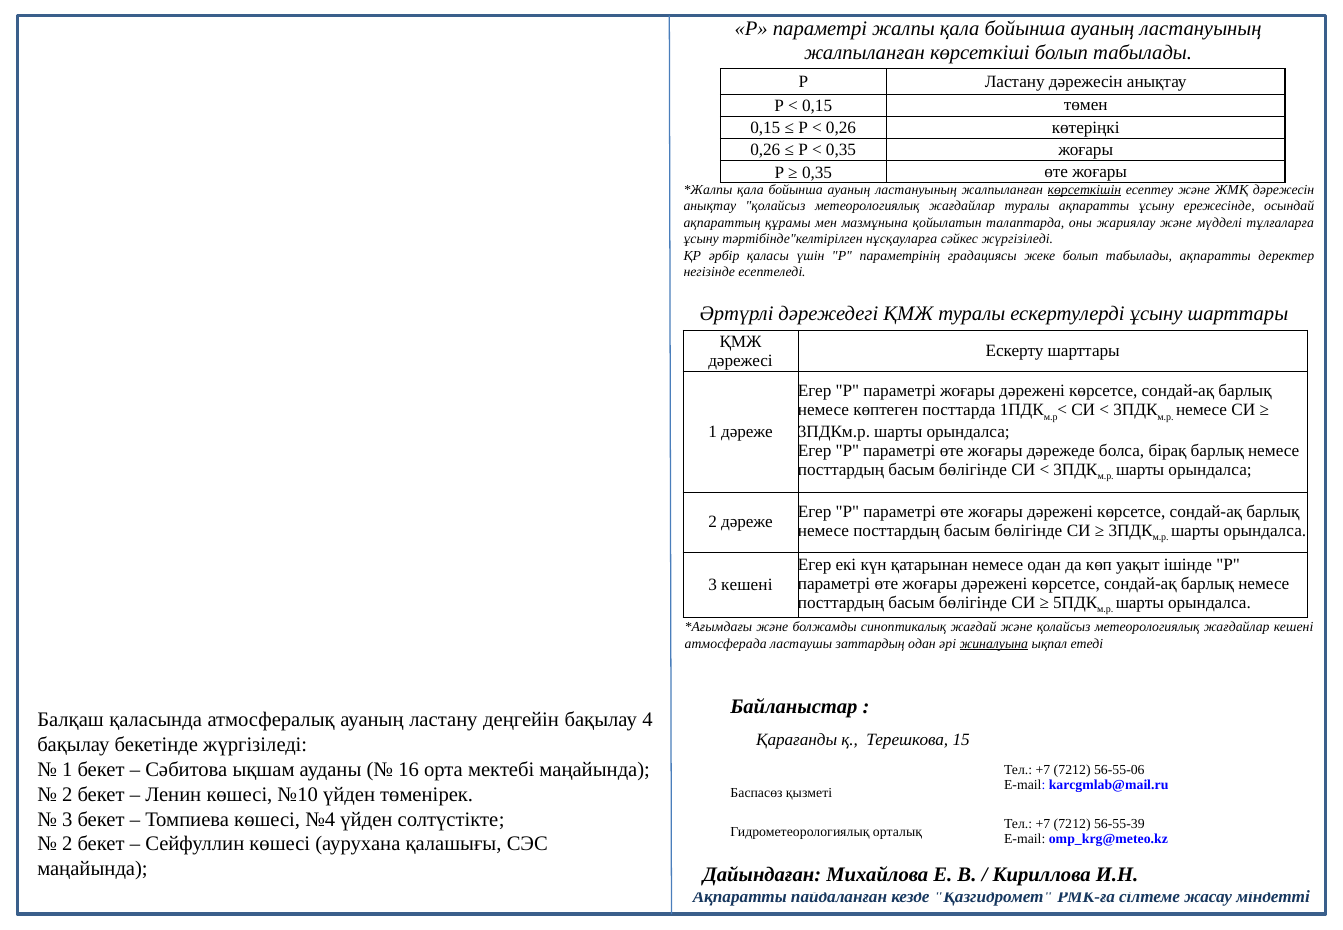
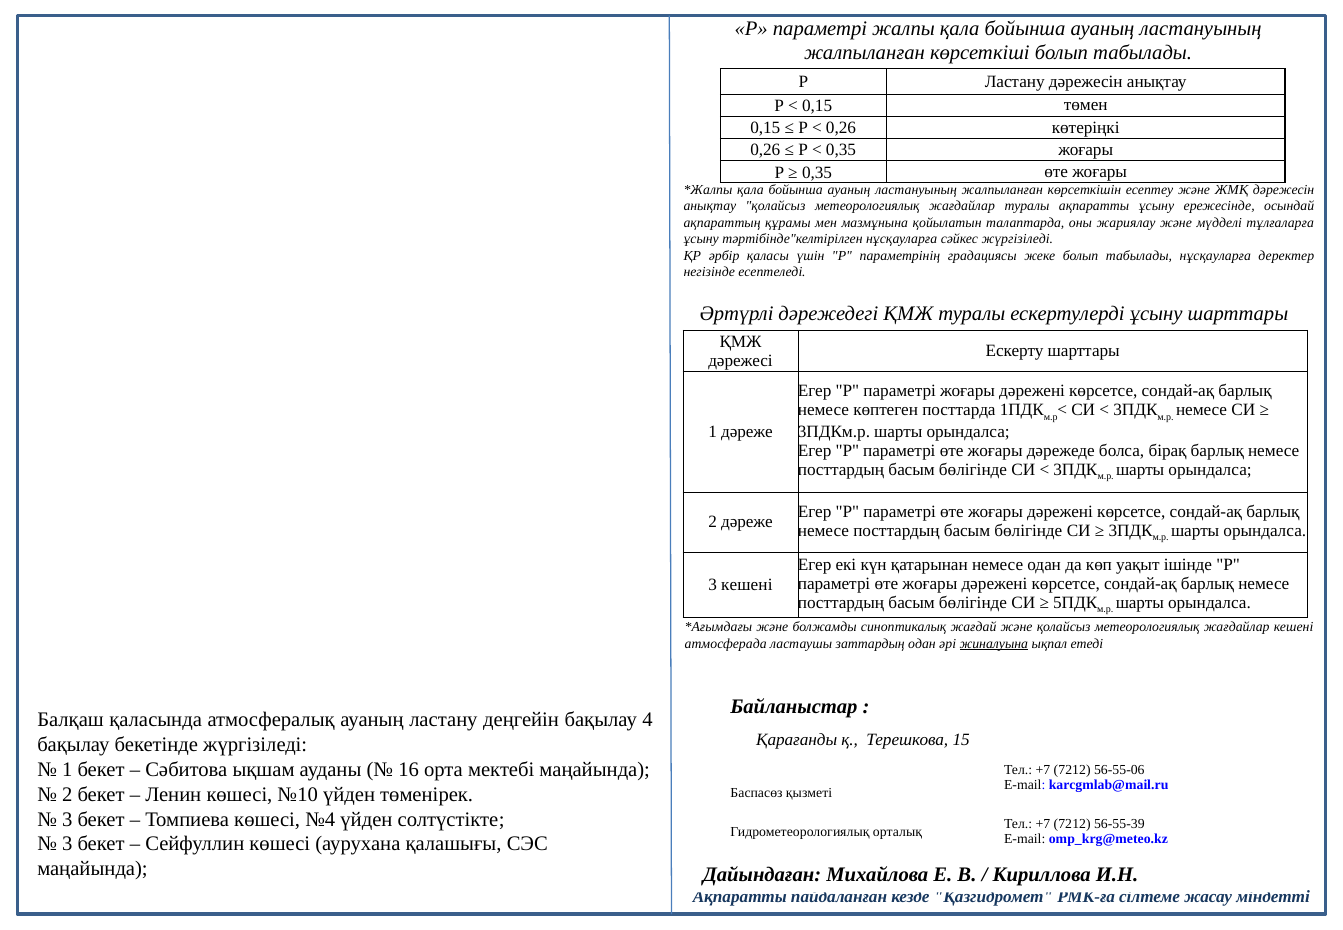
көрсеткішін underline: present -> none
табылады ақпаратты: ақпаратты -> нұсқауларға
2 at (67, 844): 2 -> 3
